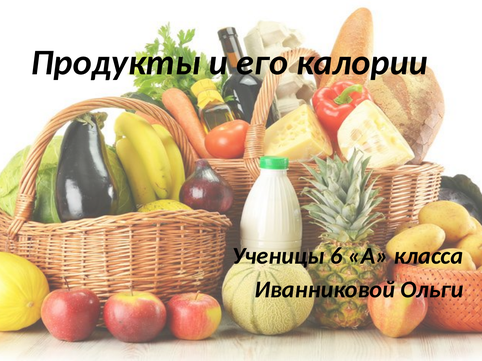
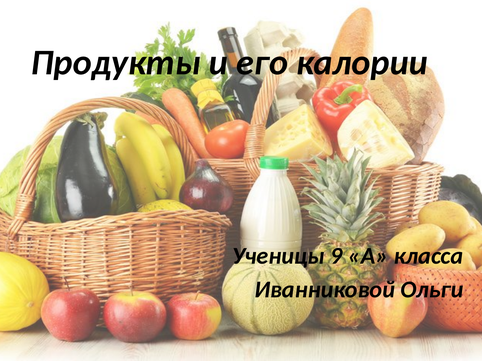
6: 6 -> 9
